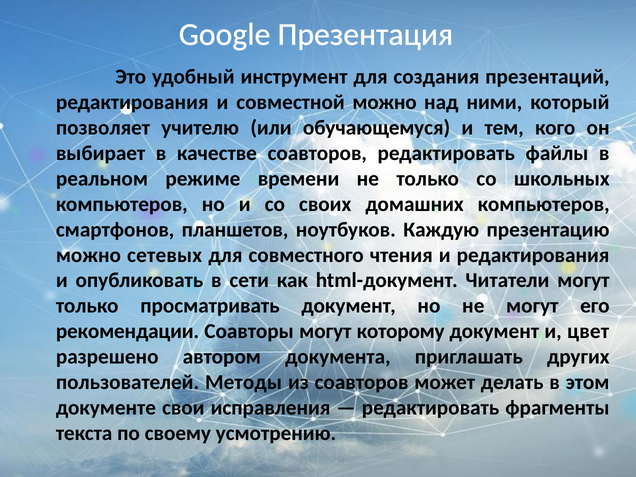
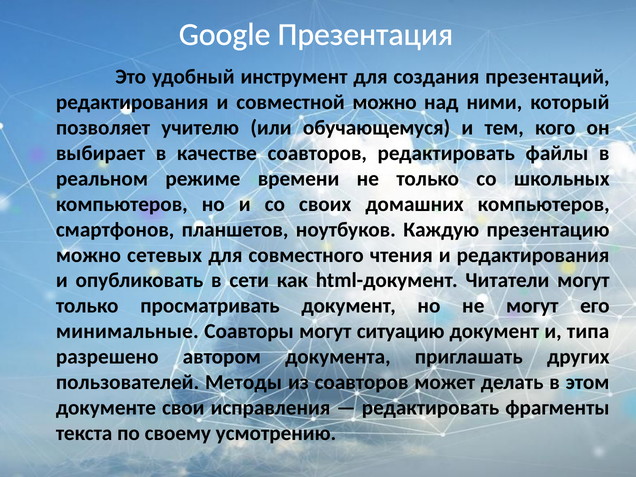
рекомендации: рекомендации -> минимальные
которому: которому -> ситуацию
цвет: цвет -> типа
